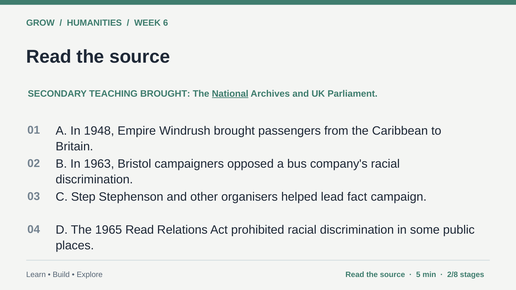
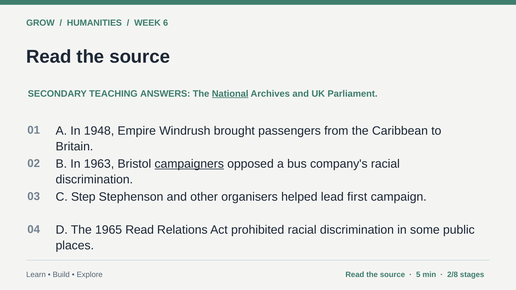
TEACHING BROUGHT: BROUGHT -> ANSWERS
campaigners underline: none -> present
fact: fact -> first
